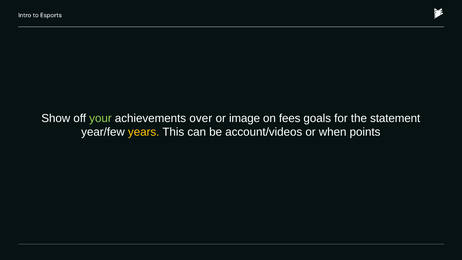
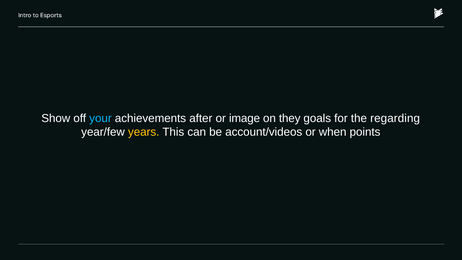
your colour: light green -> light blue
over: over -> after
fees: fees -> they
statement: statement -> regarding
